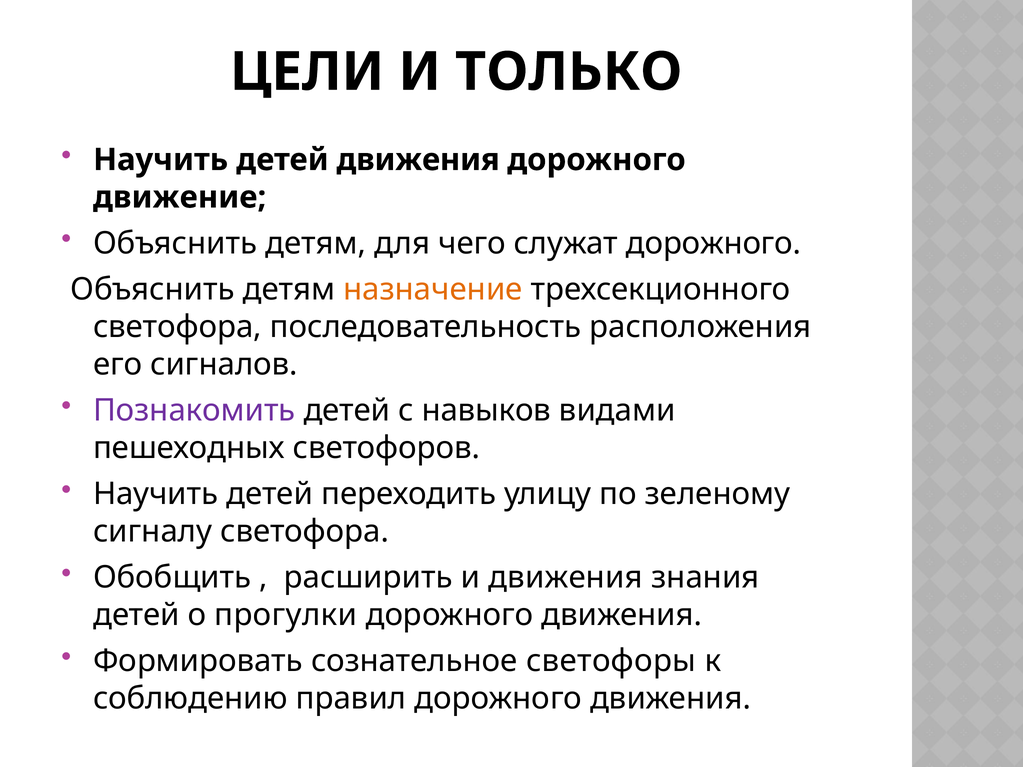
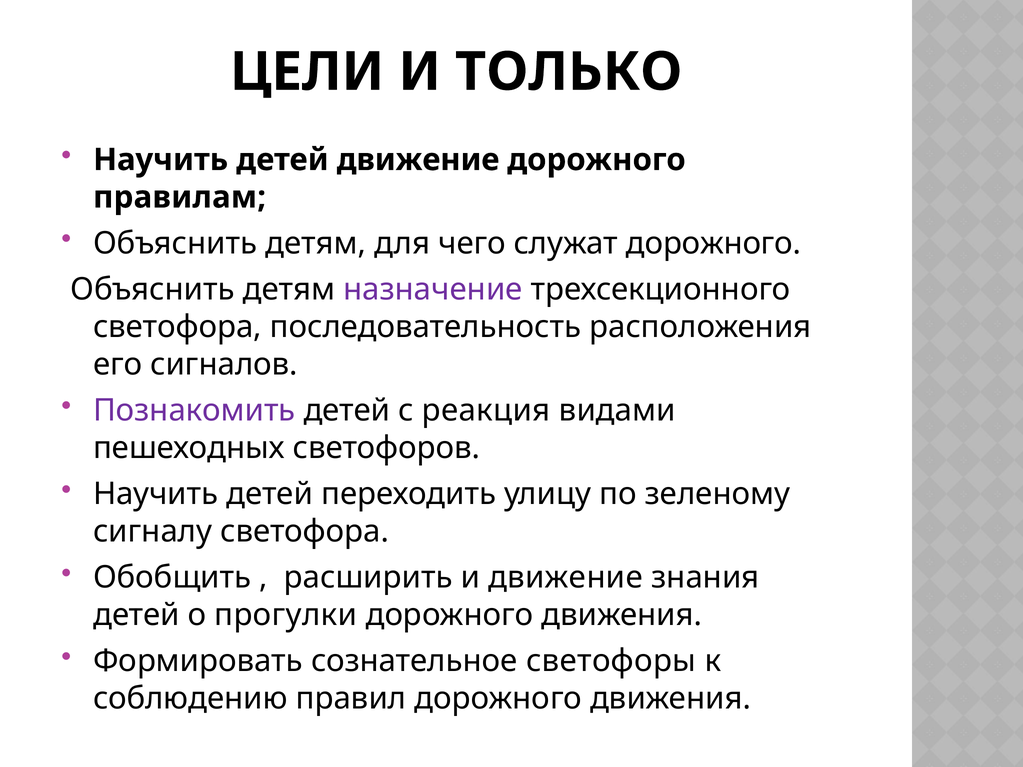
детей движения: движения -> движение
движение: движение -> правилам
назначение colour: orange -> purple
навыков: навыков -> реакция
и движения: движения -> движение
